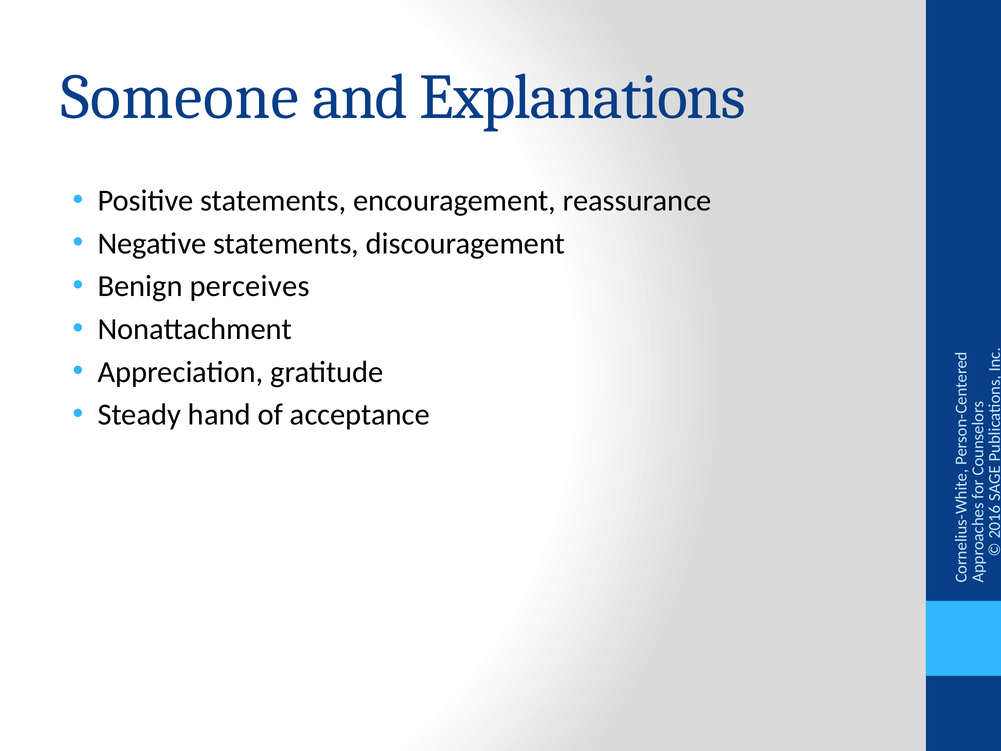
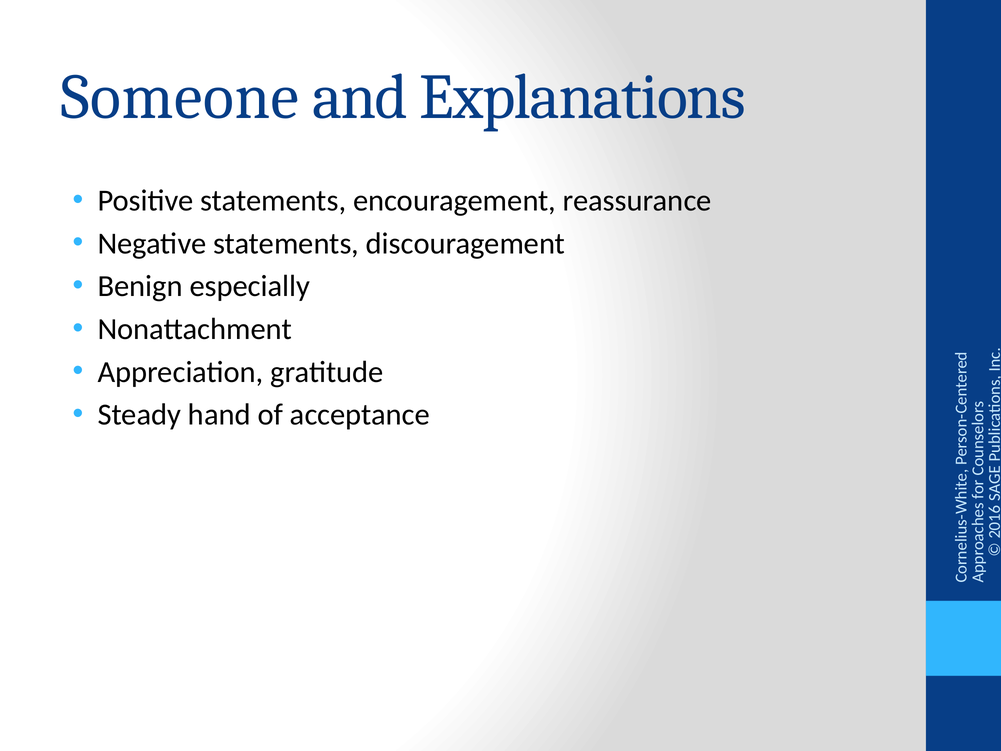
perceives: perceives -> especially
